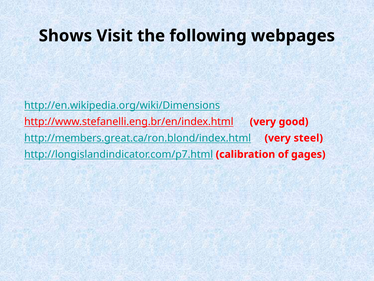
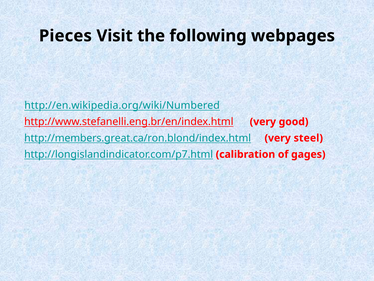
Shows: Shows -> Pieces
http://en.wikipedia.org/wiki/Dimensions: http://en.wikipedia.org/wiki/Dimensions -> http://en.wikipedia.org/wiki/Numbered
